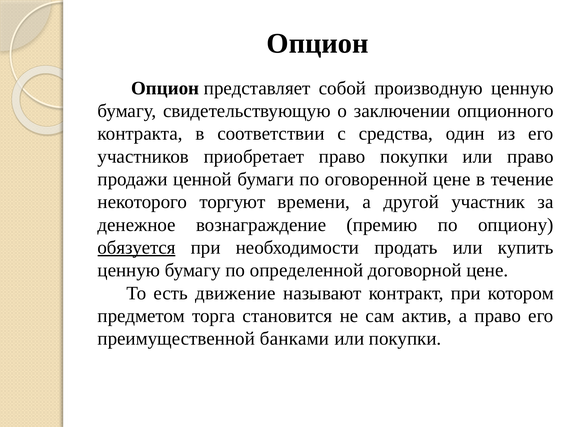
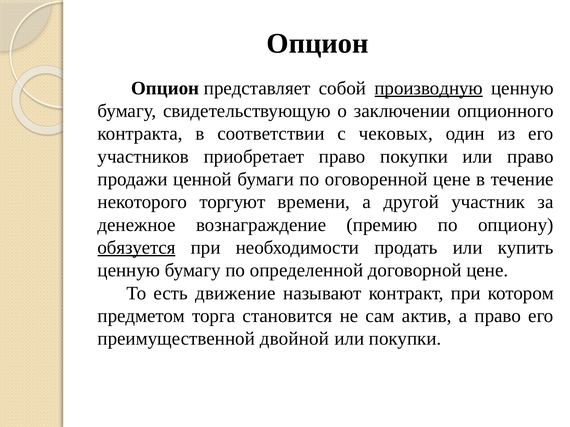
производную underline: none -> present
средства: средства -> чековых
банками: банками -> двойной
